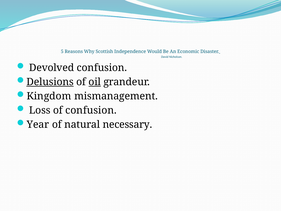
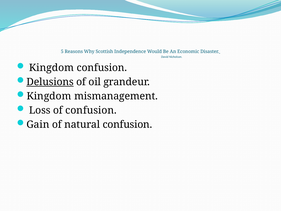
Devolved at (52, 68): Devolved -> Kingdom
oil underline: present -> none
Year: Year -> Gain
natural necessary: necessary -> confusion
